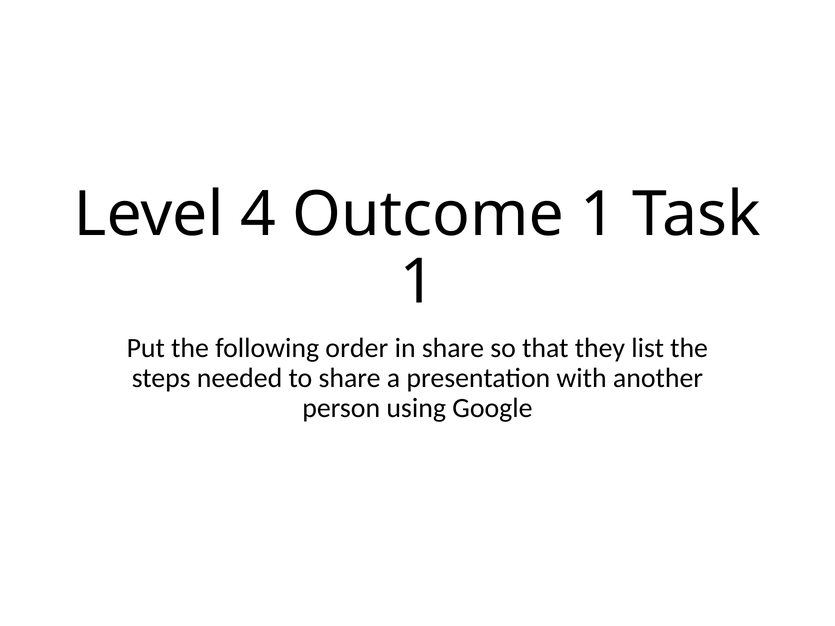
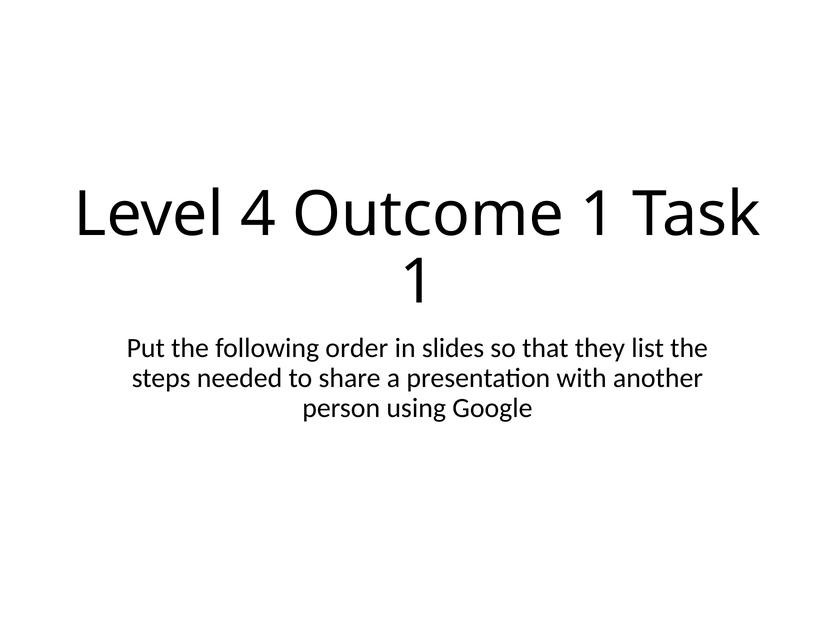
in share: share -> slides
